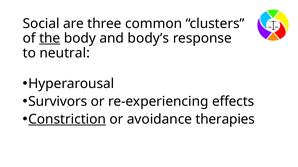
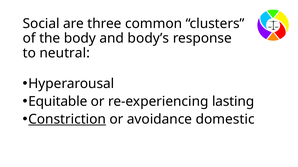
the underline: present -> none
Survivors: Survivors -> Equitable
effects: effects -> lasting
therapies: therapies -> domestic
